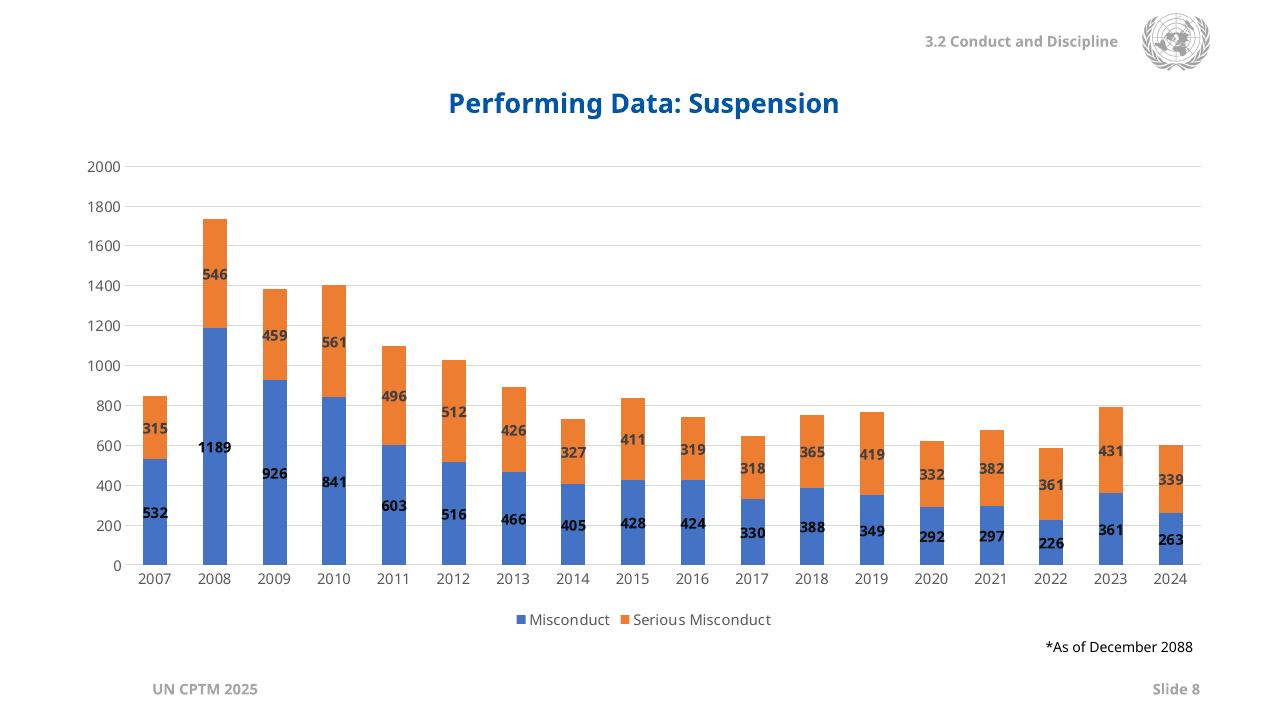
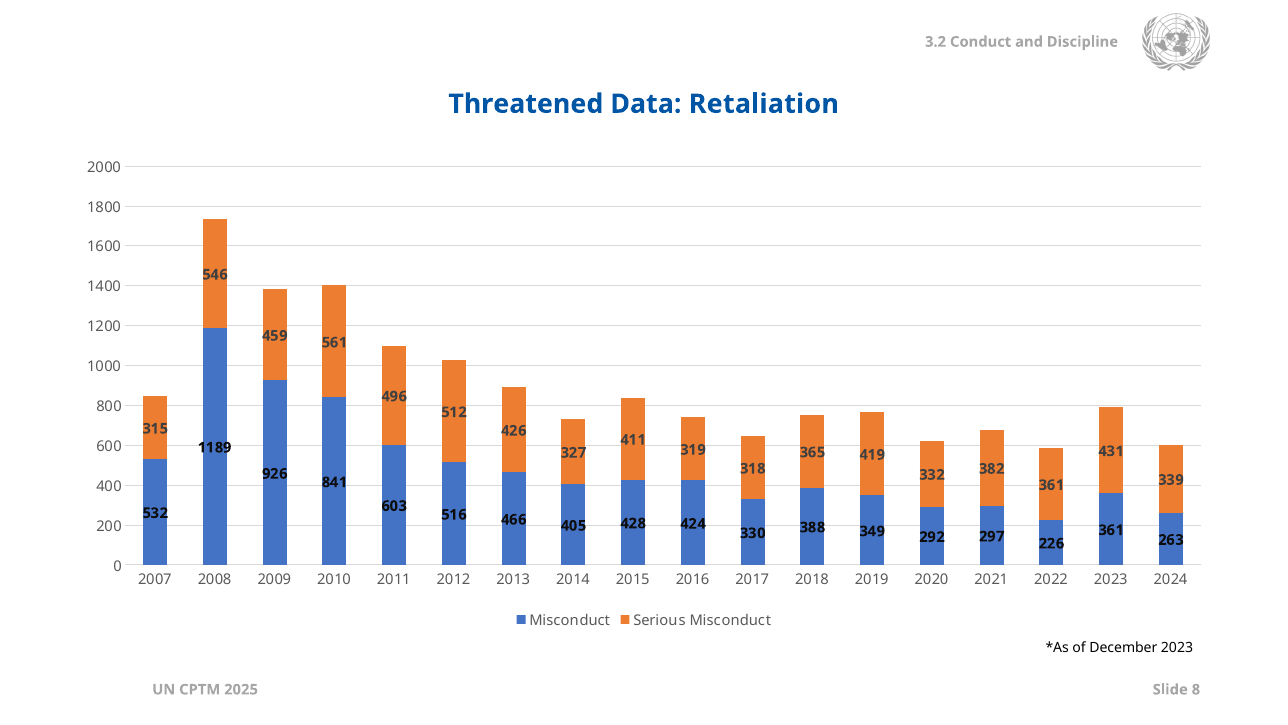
Performing: Performing -> Threatened
Suspension: Suspension -> Retaliation
December 2088: 2088 -> 2023
